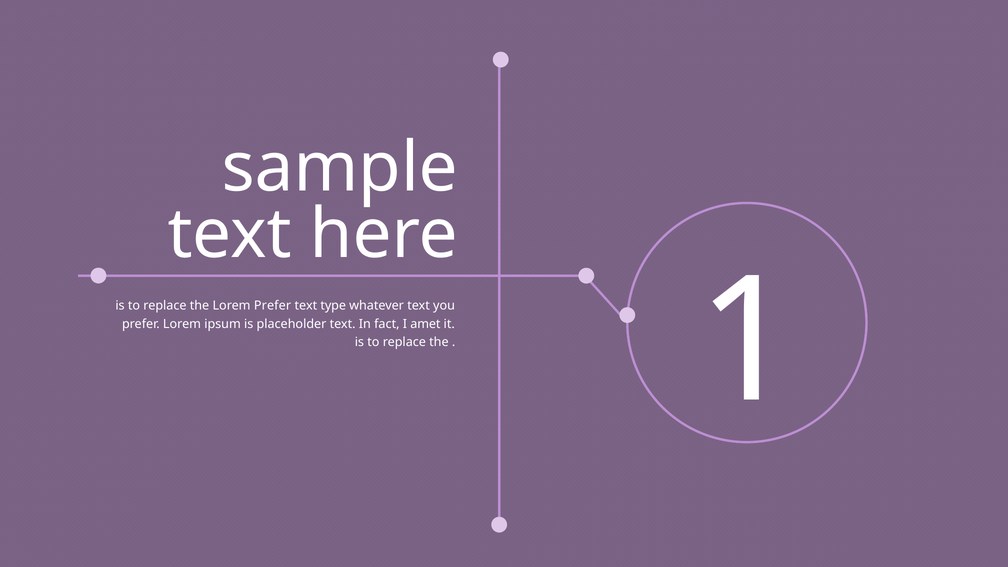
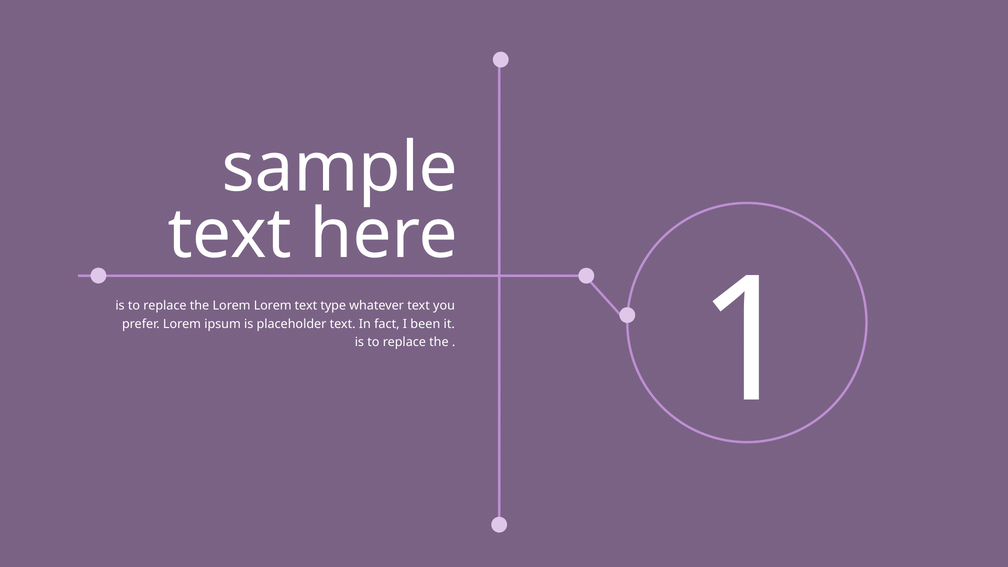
Lorem Prefer: Prefer -> Lorem
amet: amet -> been
